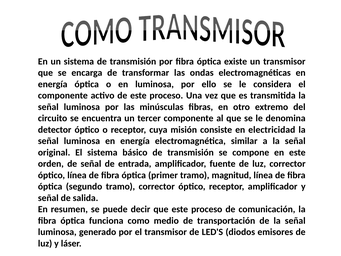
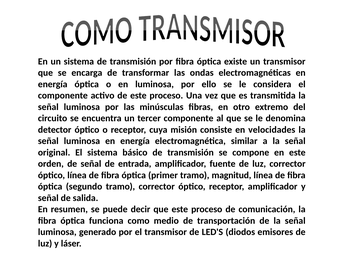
electricidad: electricidad -> velocidades
